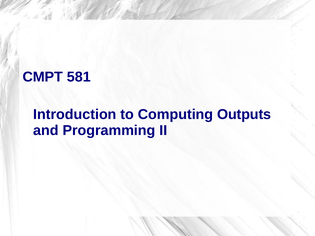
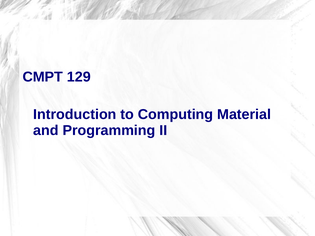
581: 581 -> 129
Outputs: Outputs -> Material
